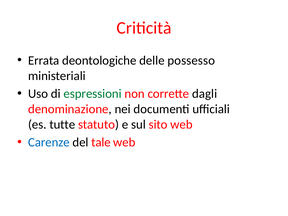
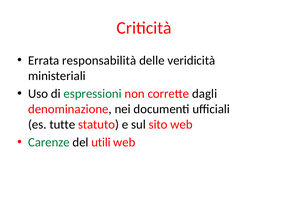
deontologiche: deontologiche -> responsabilità
possesso: possesso -> veridicità
Carenze colour: blue -> green
tale: tale -> utili
